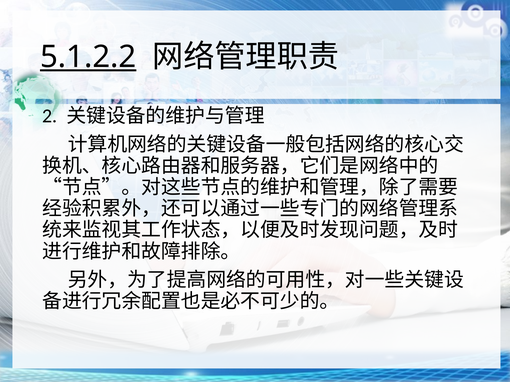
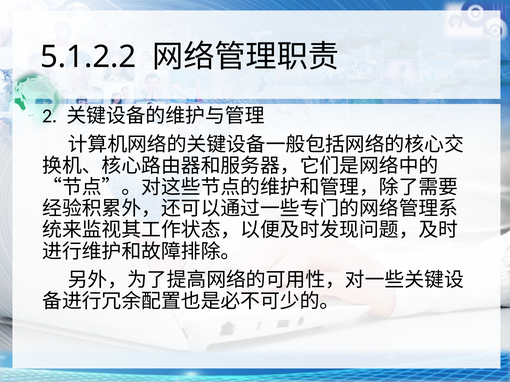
5.1.2.2 underline: present -> none
